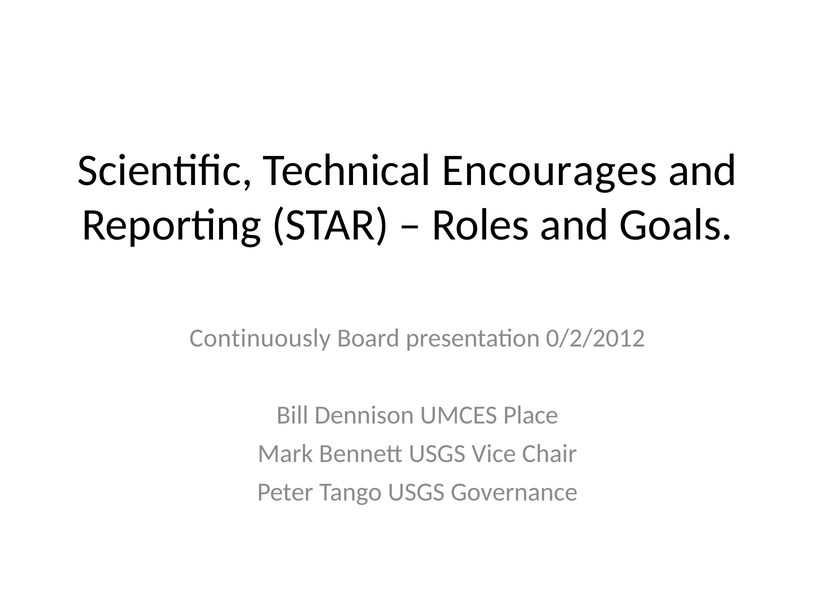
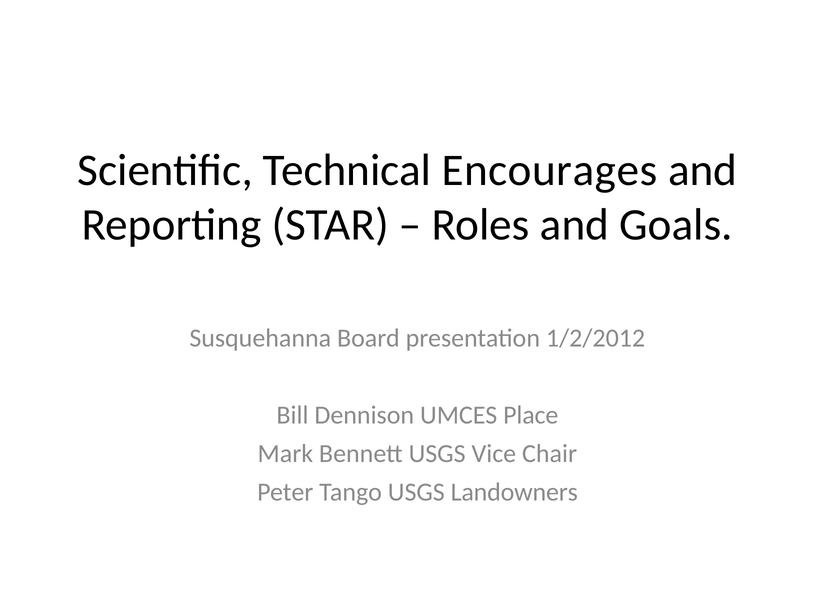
Continuously: Continuously -> Susquehanna
0/2/2012: 0/2/2012 -> 1/2/2012
Governance: Governance -> Landowners
